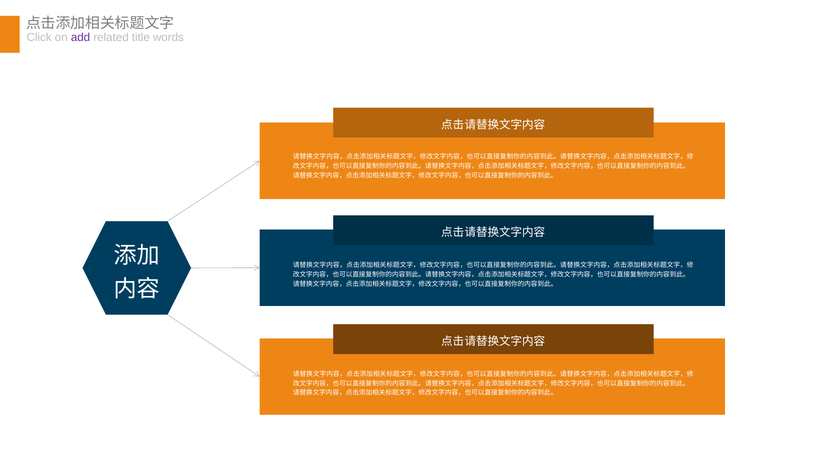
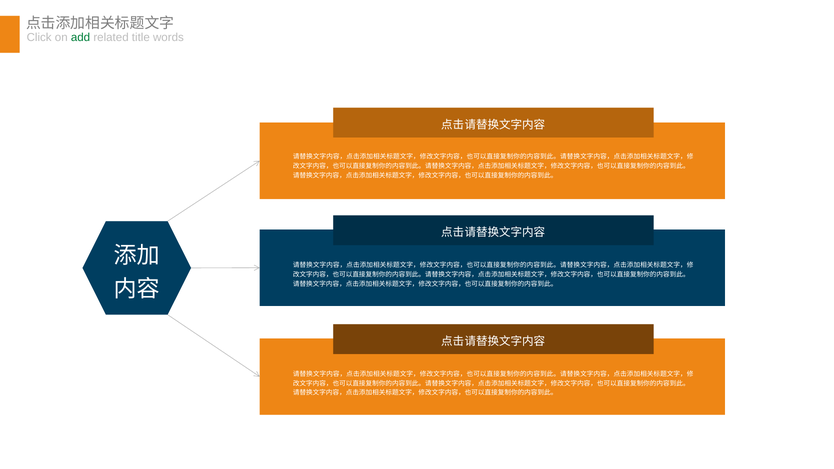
add colour: purple -> green
